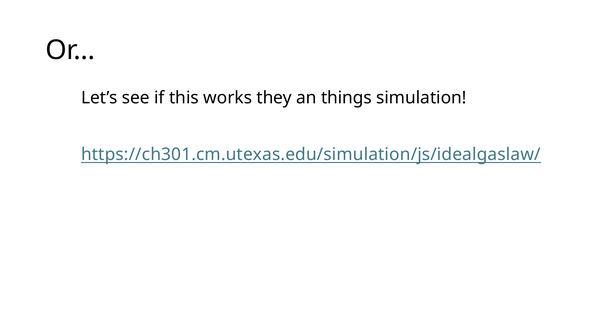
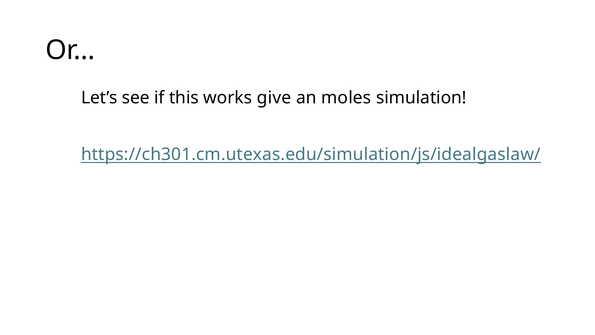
they: they -> give
things: things -> moles
